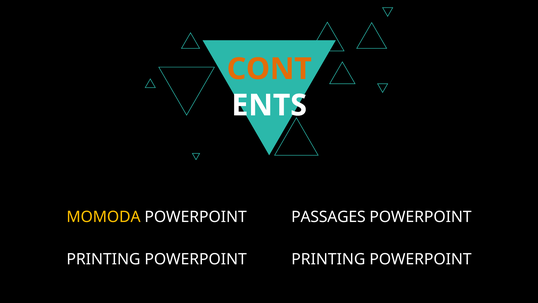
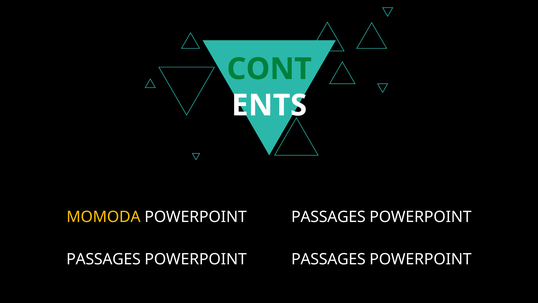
CONT colour: orange -> green
PRINTING at (103, 259): PRINTING -> PASSAGES
PRINTING at (328, 259): PRINTING -> PASSAGES
